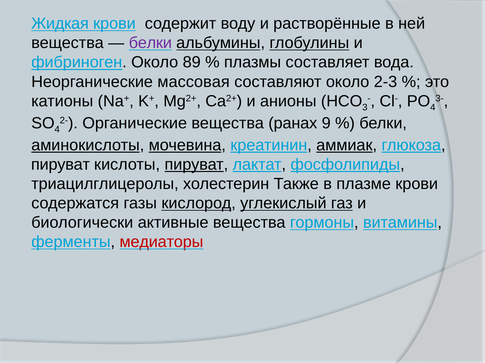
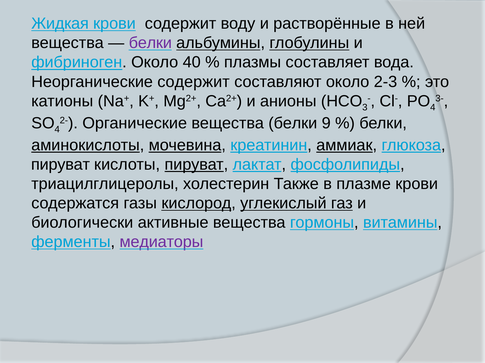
89: 89 -> 40
Неорганические массовая: массовая -> содержит
вещества ранах: ранах -> белки
медиаторы colour: red -> purple
